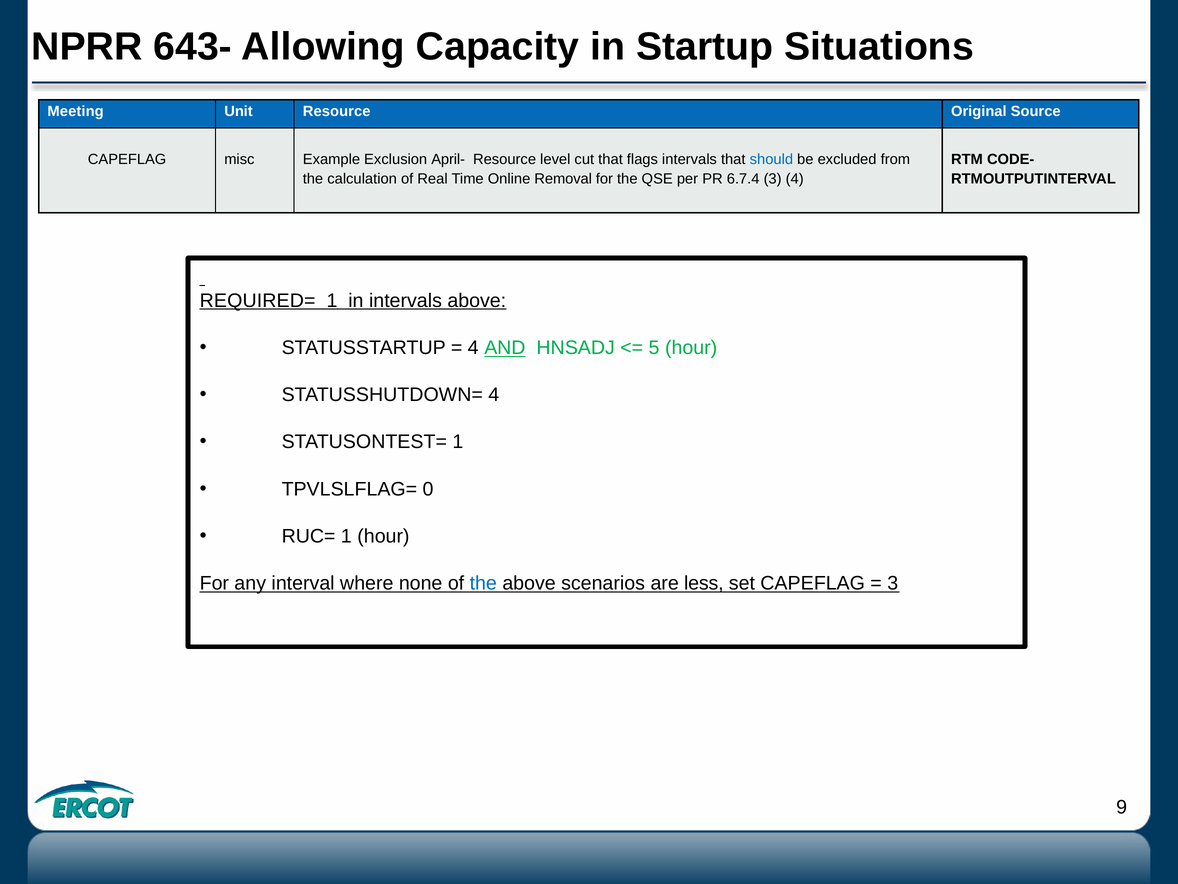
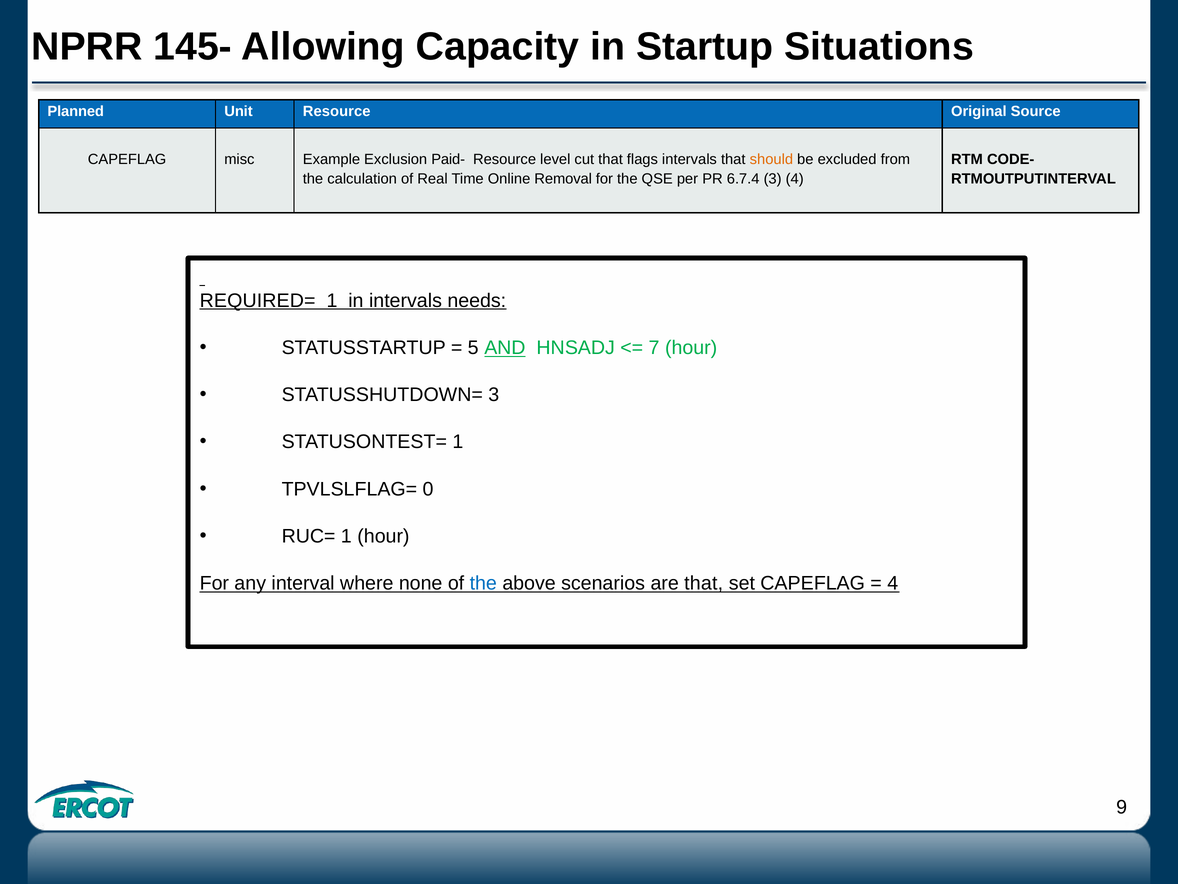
643-: 643- -> 145-
Meeting: Meeting -> Planned
April-: April- -> Paid-
should colour: blue -> orange
intervals above: above -> needs
4 at (473, 348): 4 -> 5
5: 5 -> 7
STATUSSHUTDOWN= 4: 4 -> 3
are less: less -> that
3 at (893, 583): 3 -> 4
